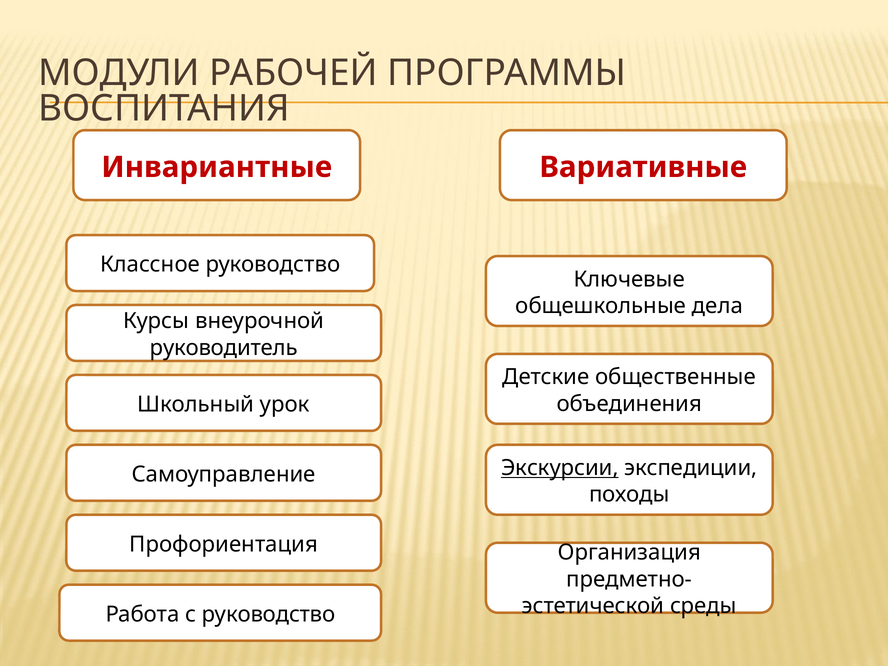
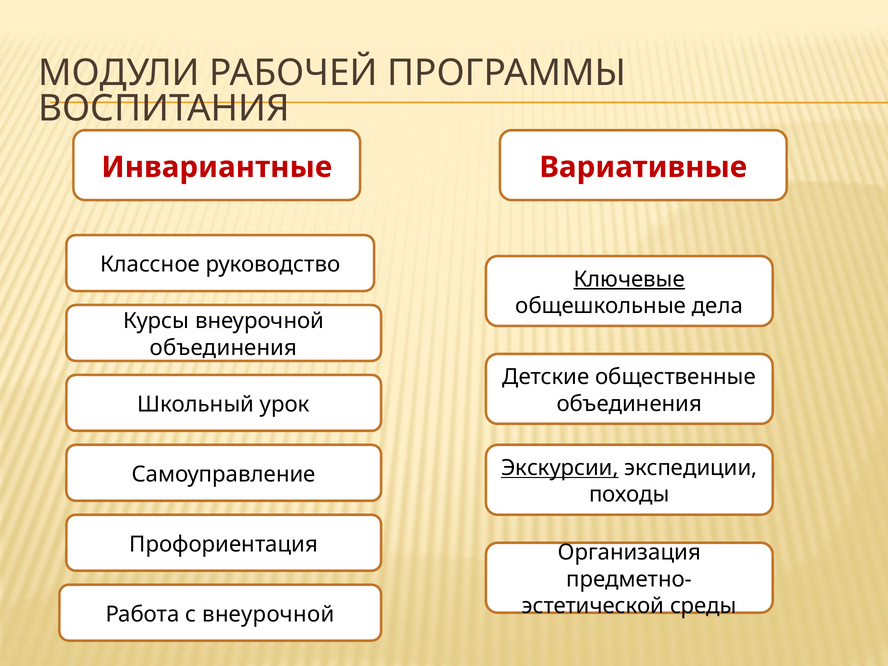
Ключевые underline: none -> present
руководитель at (224, 348): руководитель -> объединения
с руководство: руководство -> внеурочной
